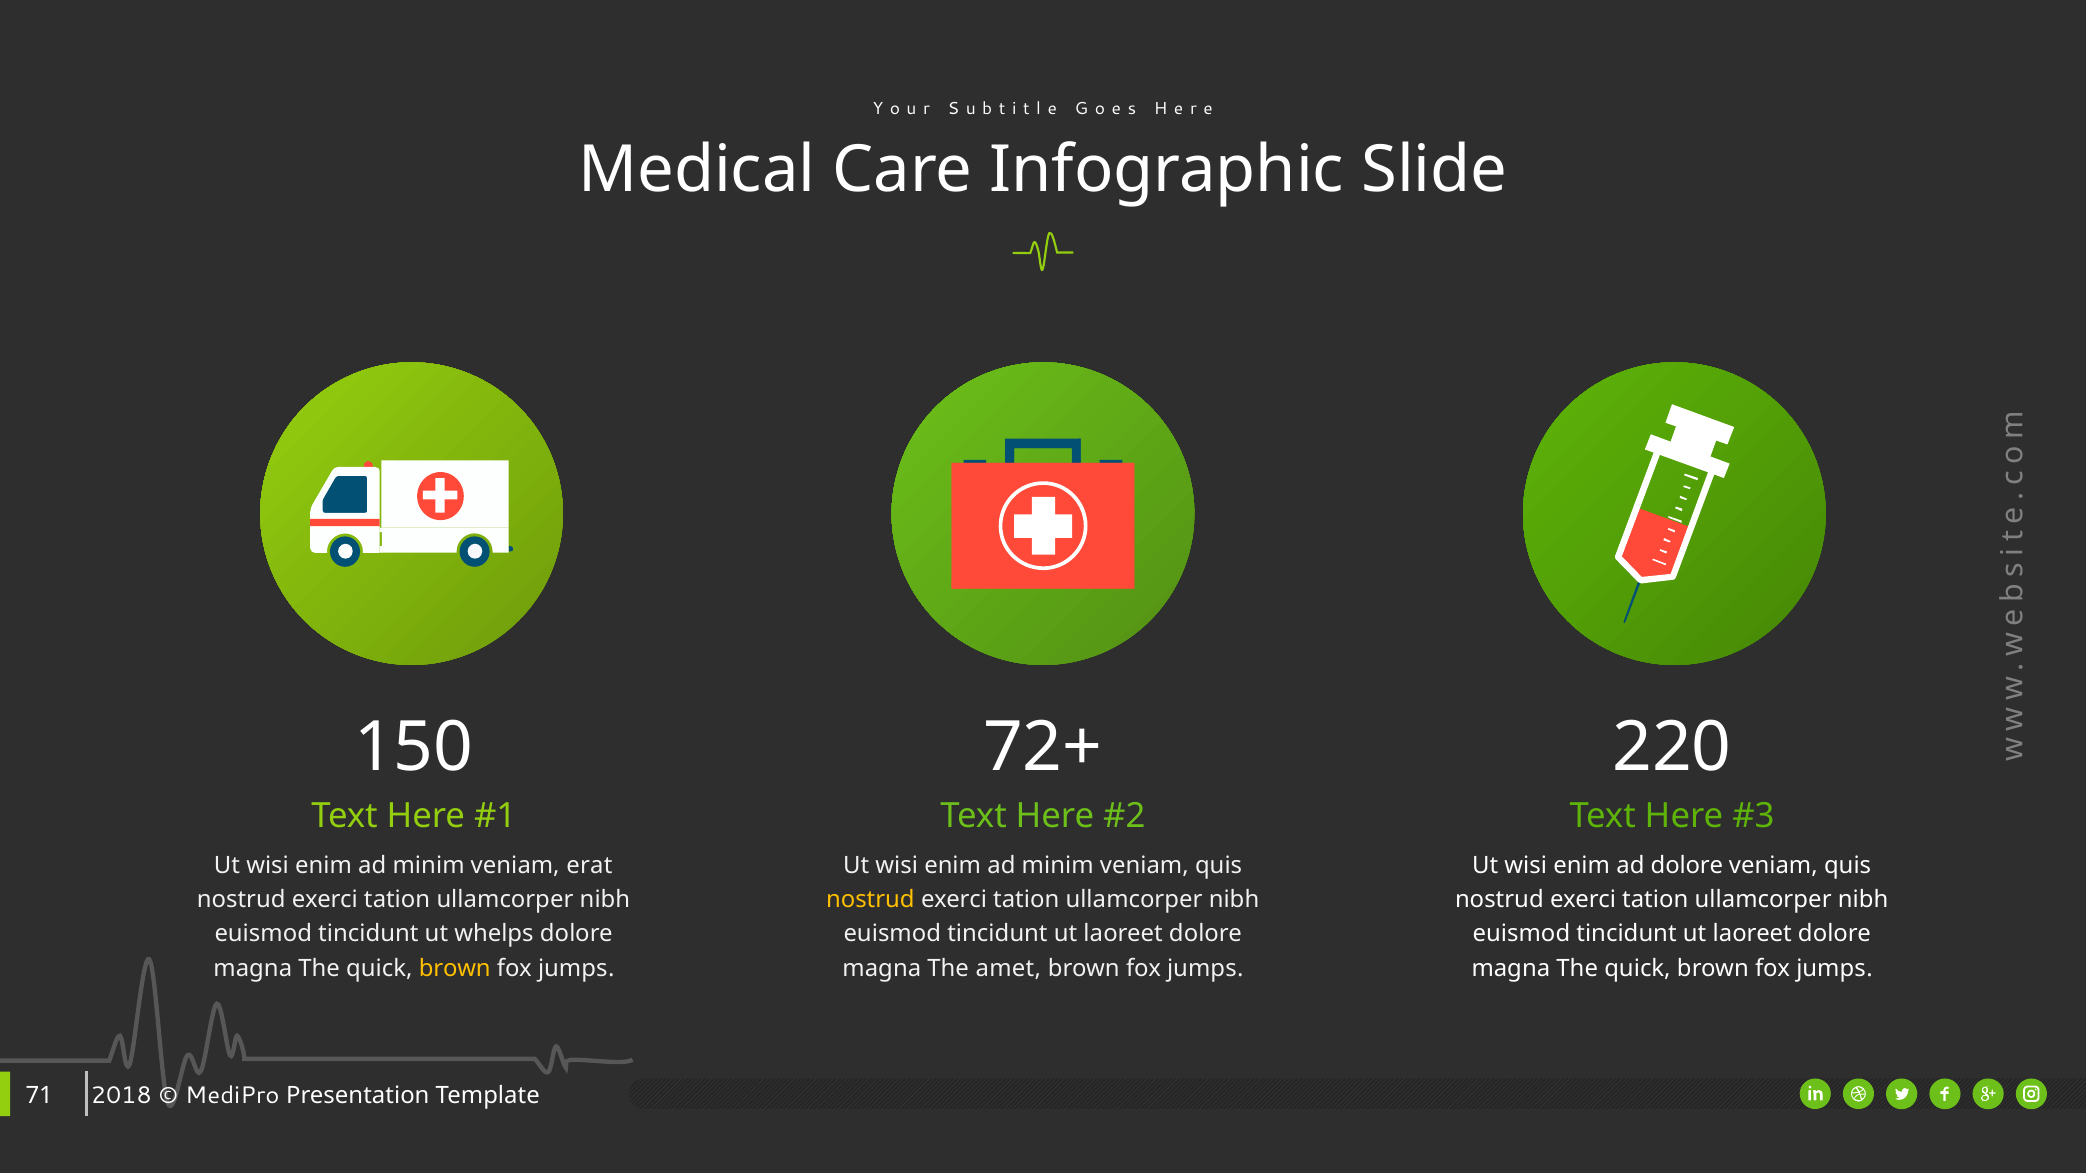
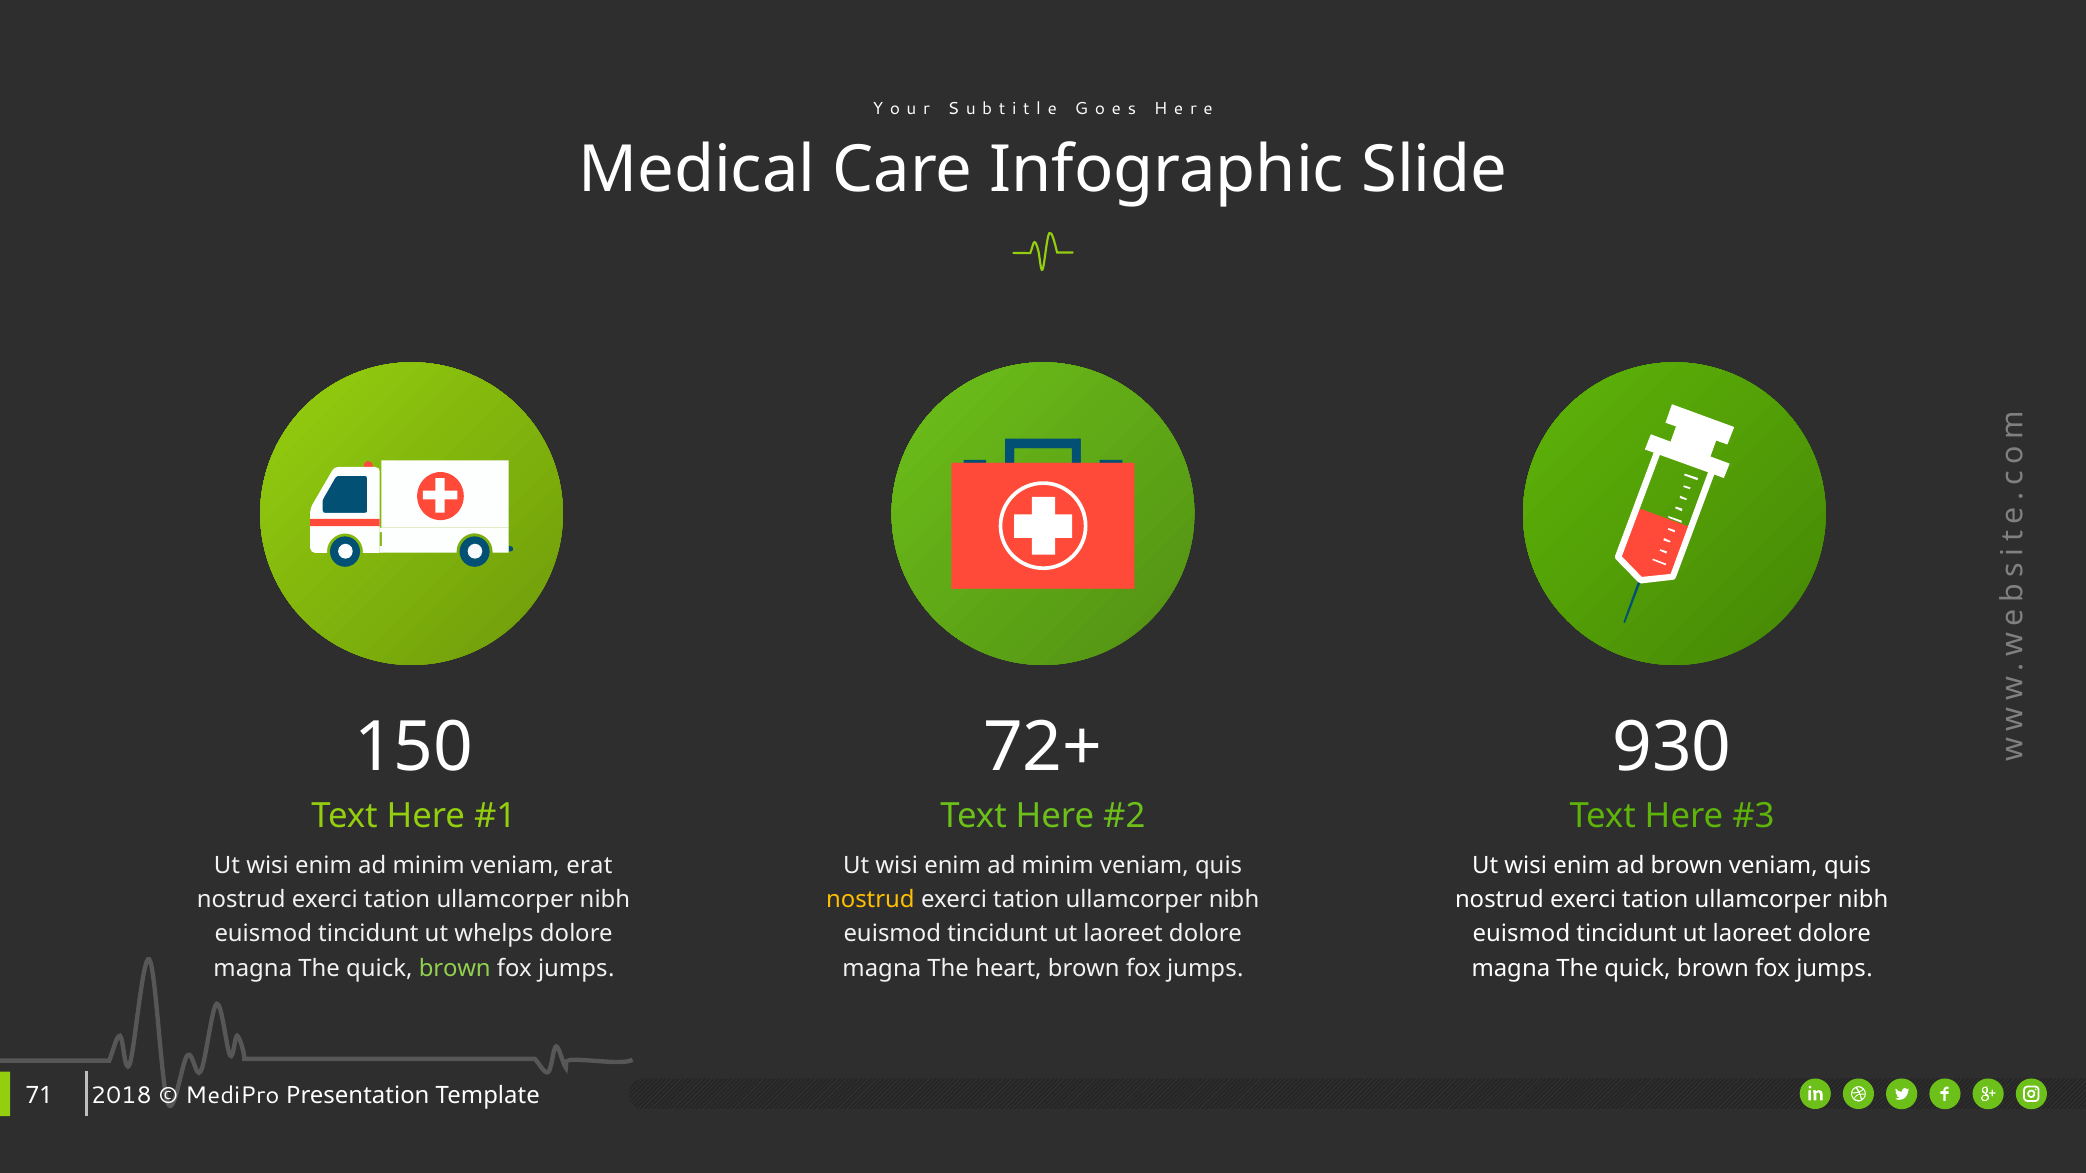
220: 220 -> 930
ad dolore: dolore -> brown
brown at (455, 969) colour: yellow -> light green
amet: amet -> heart
